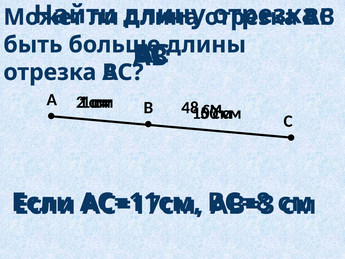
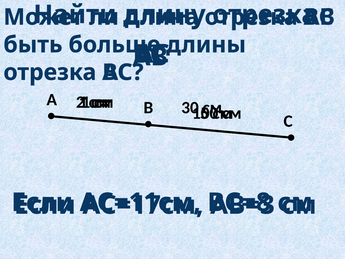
48: 48 -> 30
